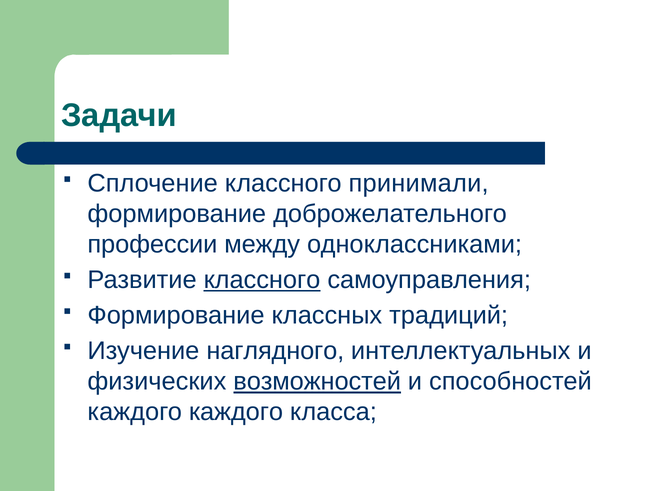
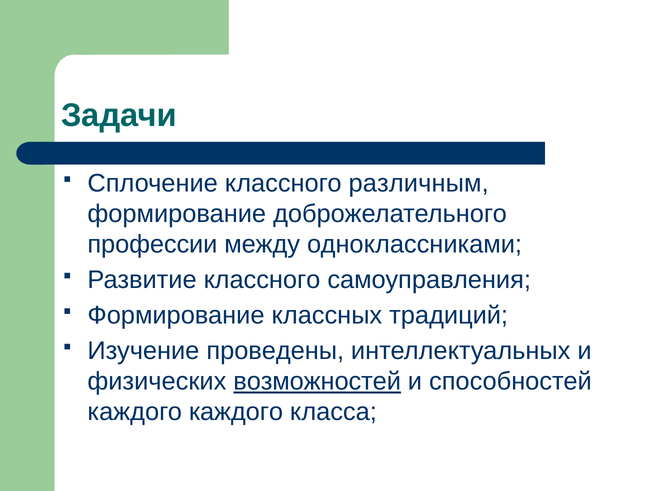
принимали: принимали -> различным
классного at (262, 280) underline: present -> none
наглядного: наглядного -> проведены
